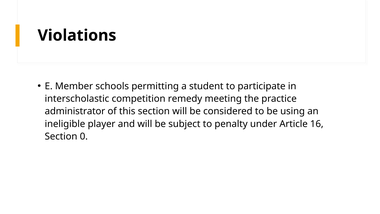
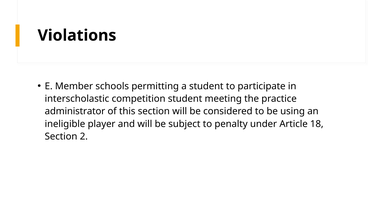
competition remedy: remedy -> student
16: 16 -> 18
0: 0 -> 2
